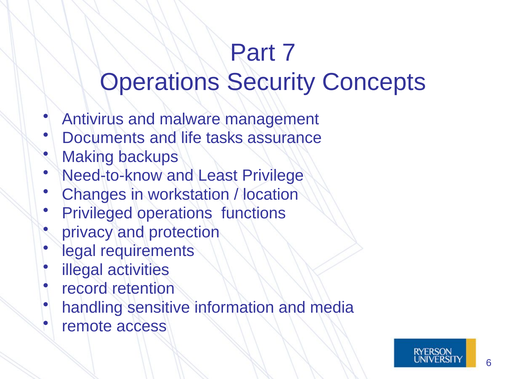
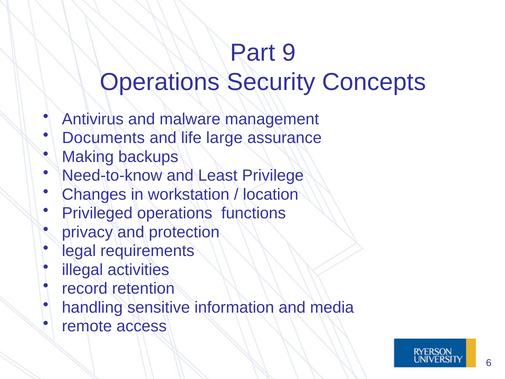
7: 7 -> 9
tasks: tasks -> large
